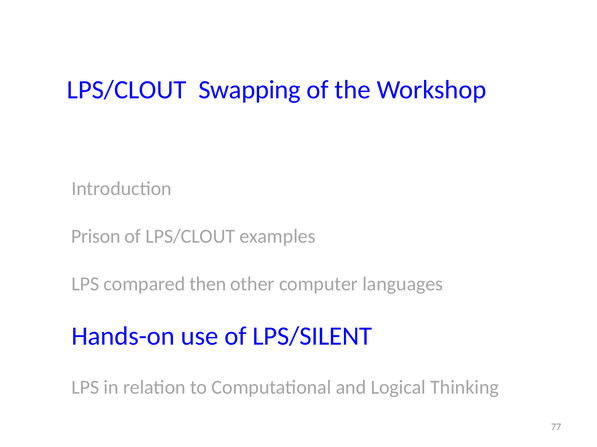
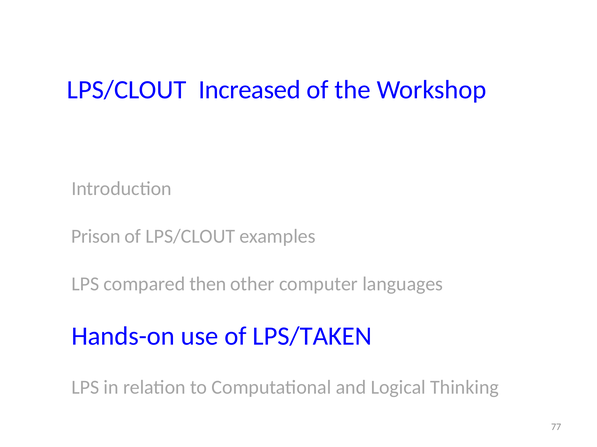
Swapping: Swapping -> Increased
LPS/SILENT: LPS/SILENT -> LPS/TAKEN
